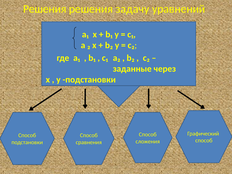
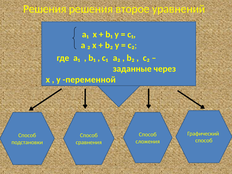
задачу: задачу -> второе
у подстановки: подстановки -> переменной
